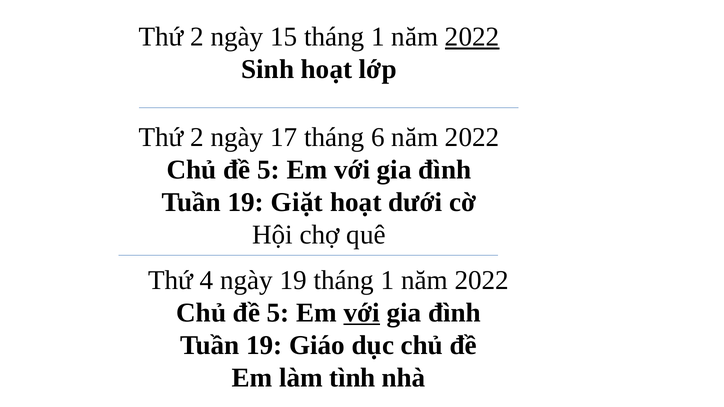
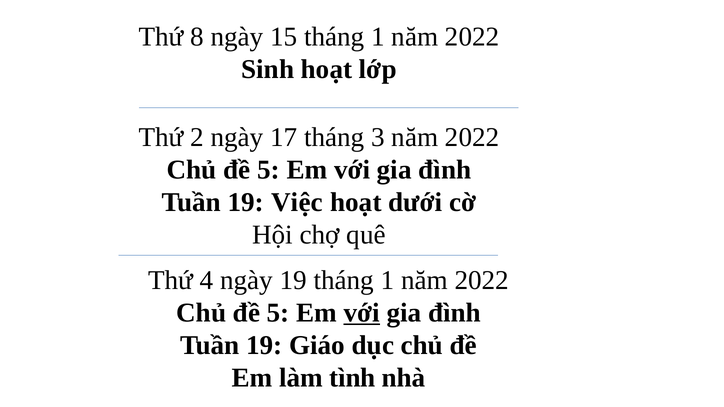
2 at (197, 37): 2 -> 8
2022 at (472, 37) underline: present -> none
6: 6 -> 3
Giặt: Giặt -> Việc
